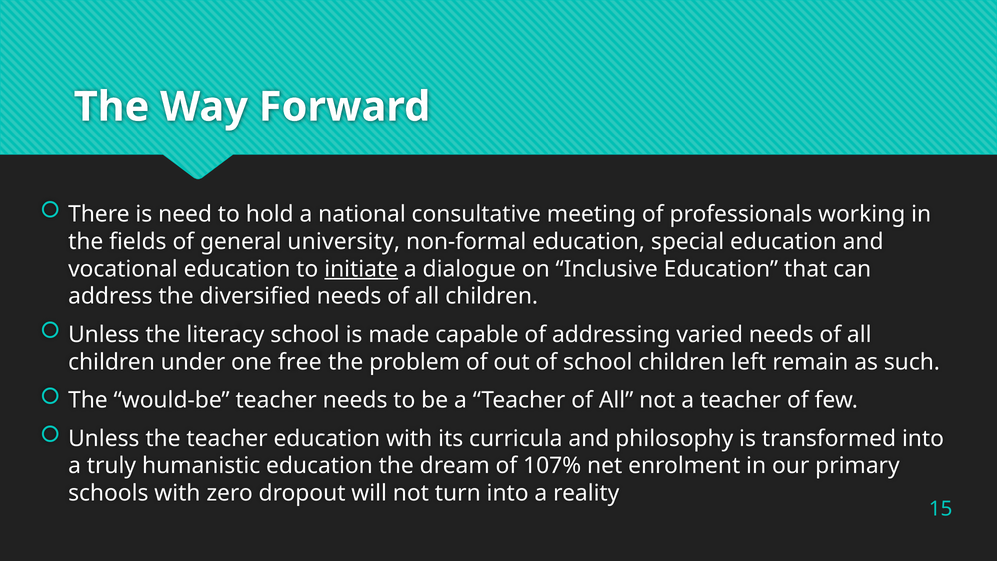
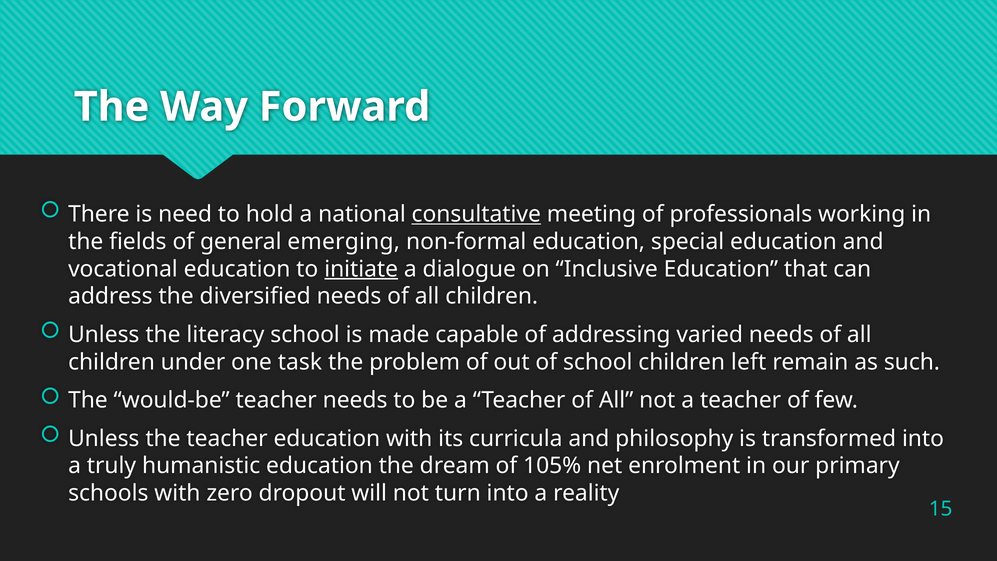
consultative underline: none -> present
university: university -> emerging
free: free -> task
107%: 107% -> 105%
